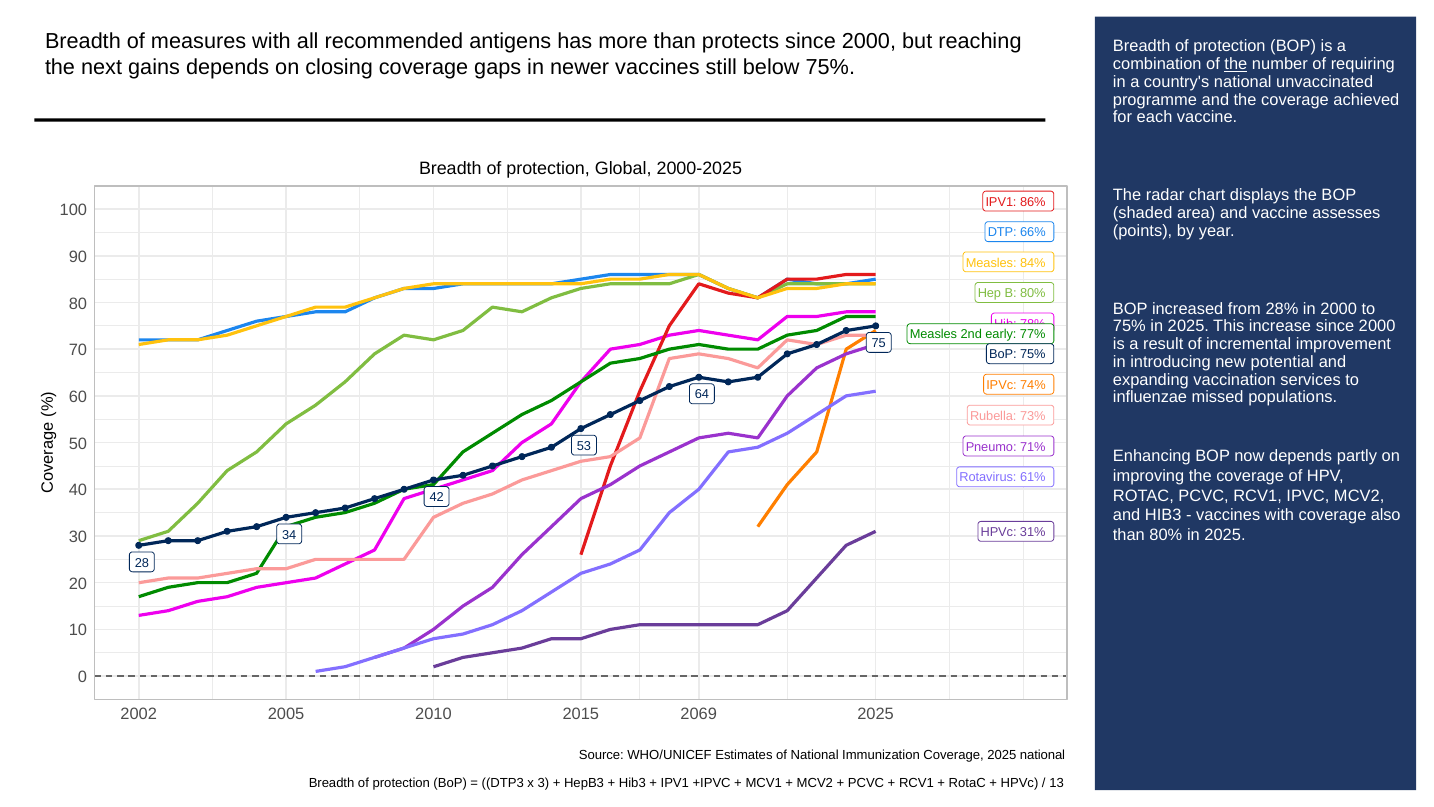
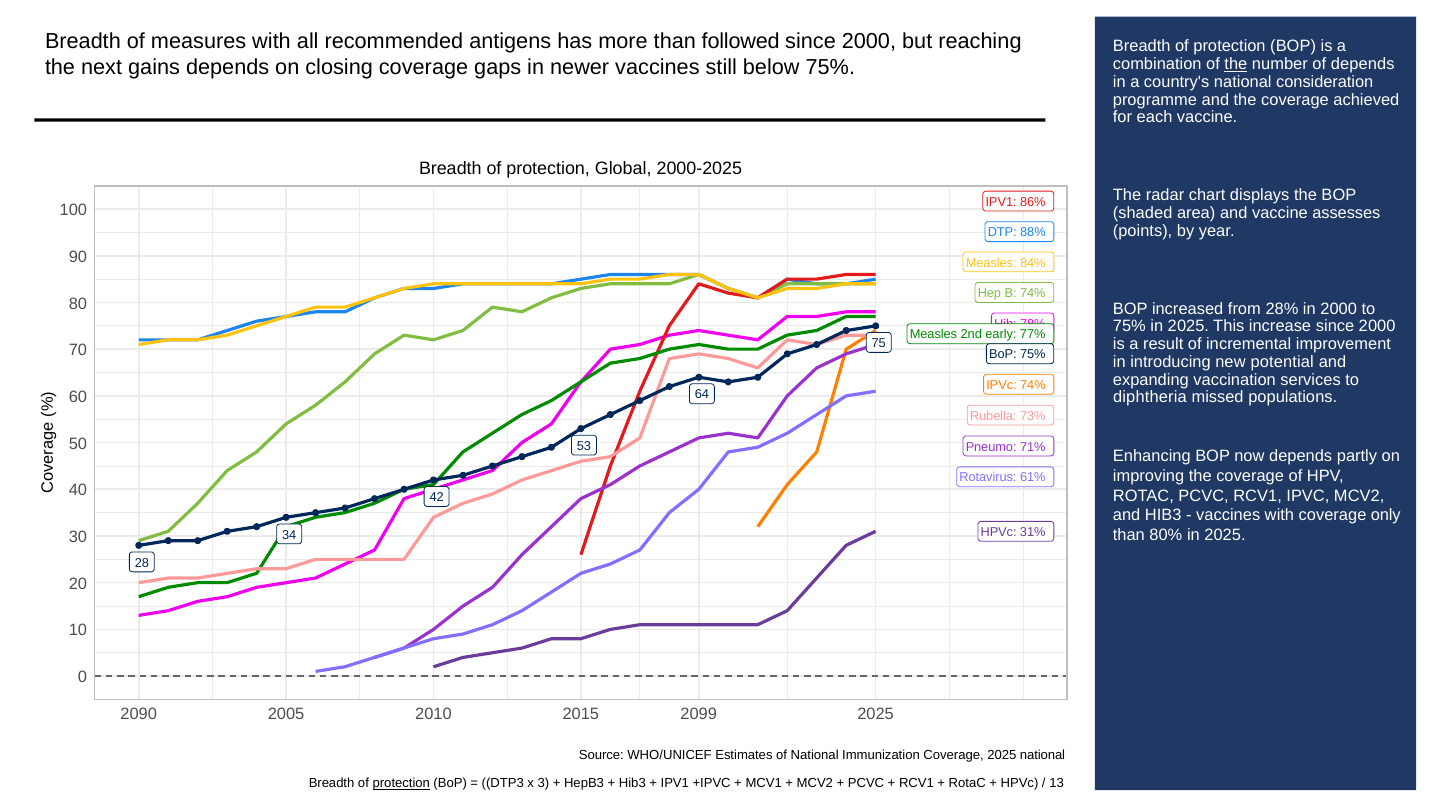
protects: protects -> followed
of requiring: requiring -> depends
unvaccinated: unvaccinated -> consideration
66%: 66% -> 88%
B 80%: 80% -> 74%
influenzae: influenzae -> diphtheria
also: also -> only
2002: 2002 -> 2090
2069: 2069 -> 2099
protection at (401, 783) underline: none -> present
